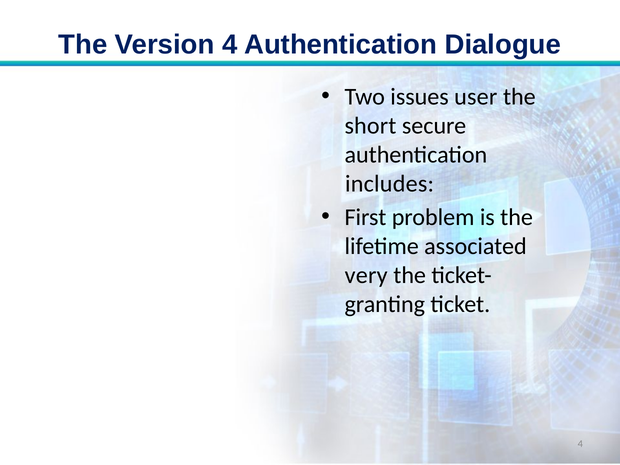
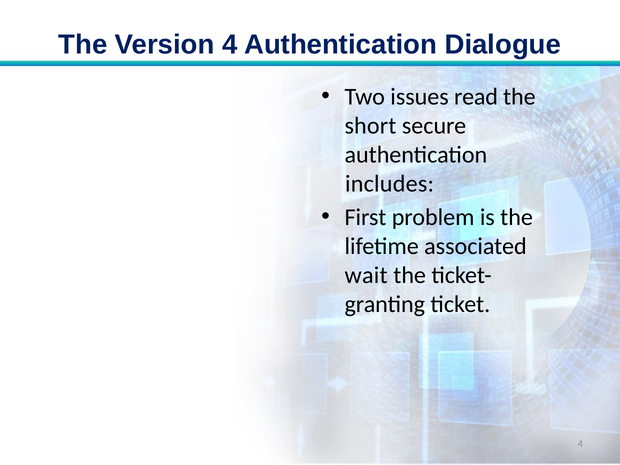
user: user -> read
very: very -> wait
